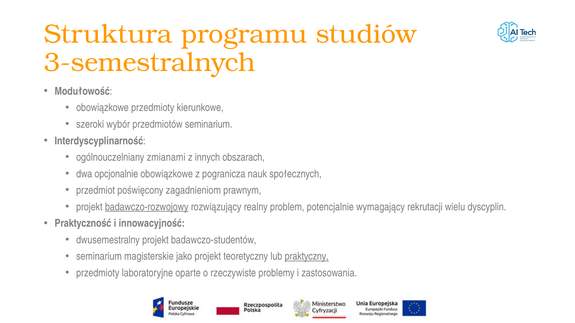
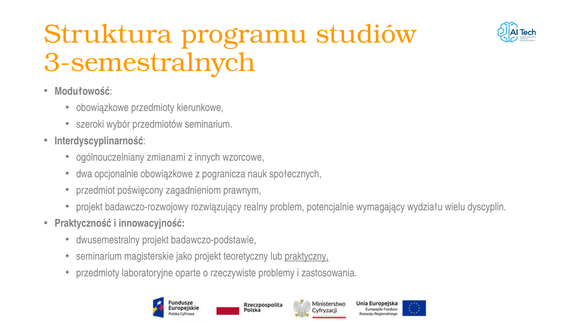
obszarach: obszarach -> wzorcowe
badawczo-rozwojowy underline: present -> none
rekrutacji: rekrutacji -> wydziału
badawczo-studentów: badawczo-studentów -> badawczo-podstawie
